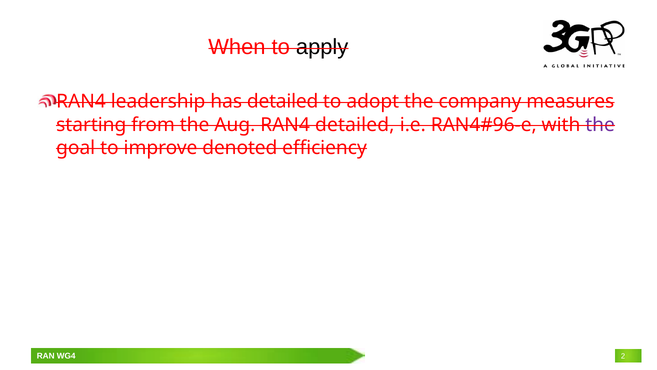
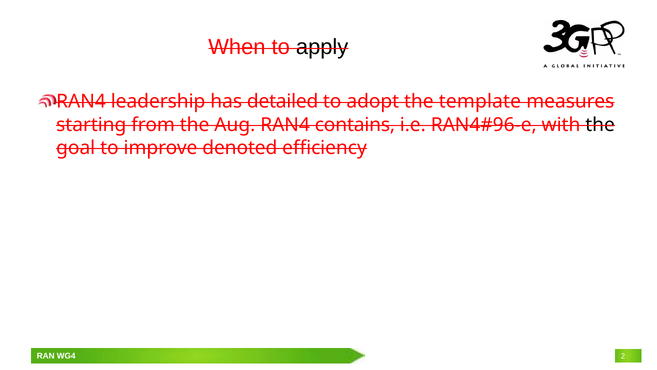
company: company -> template
RAN4 detailed: detailed -> contains
the at (600, 125) colour: purple -> black
